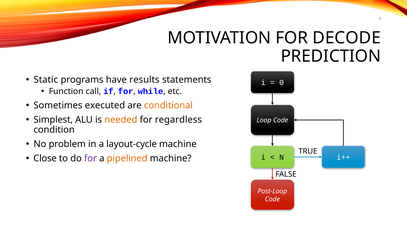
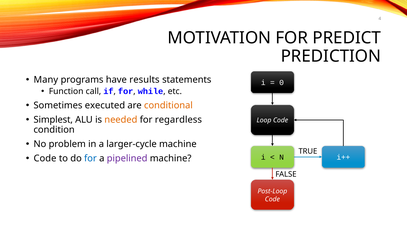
DECODE: DECODE -> PREDICT
Static: Static -> Many
layout-cycle: layout-cycle -> larger-cycle
Close at (45, 158): Close -> Code
for at (90, 158) colour: purple -> blue
pipelined colour: orange -> purple
